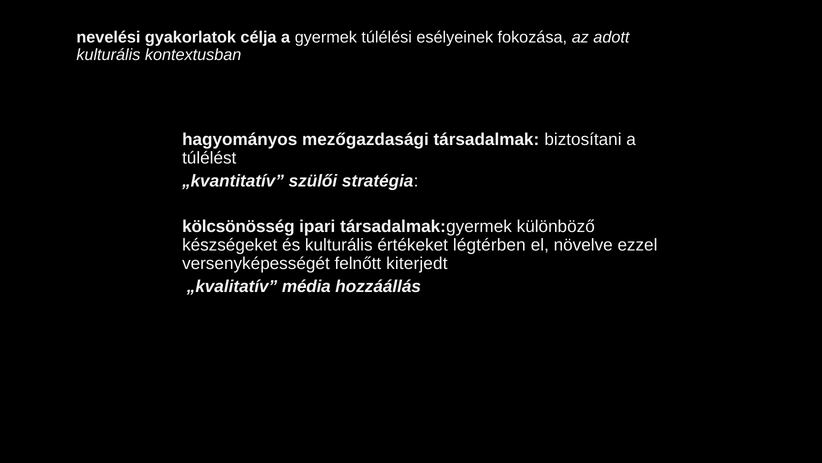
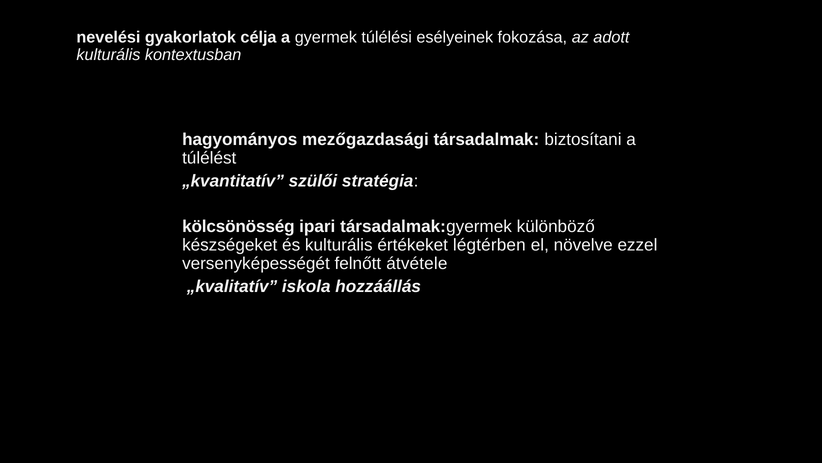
kiterjedt: kiterjedt -> átvétele
média: média -> iskola
